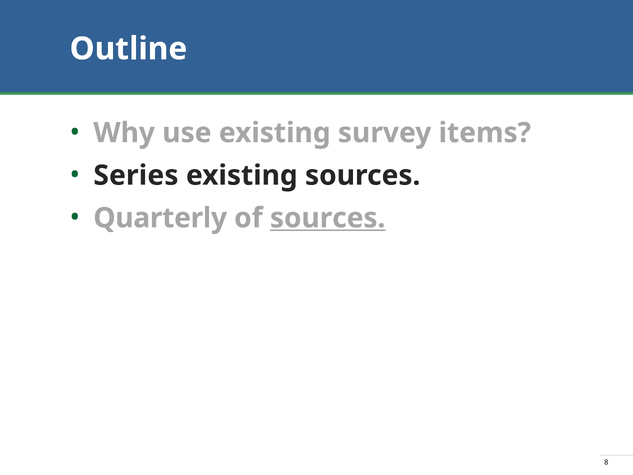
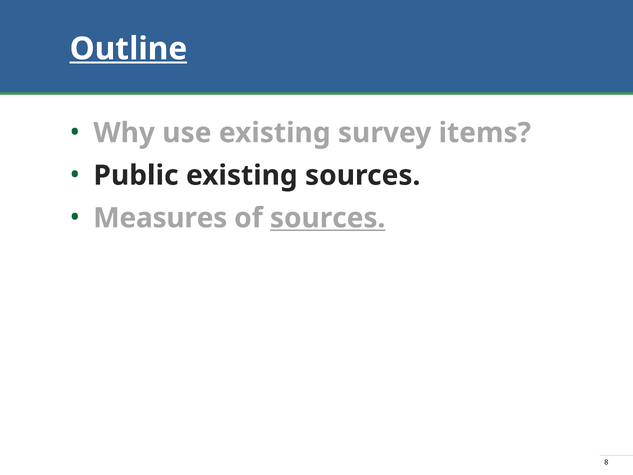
Outline underline: none -> present
Series: Series -> Public
Quarterly: Quarterly -> Measures
